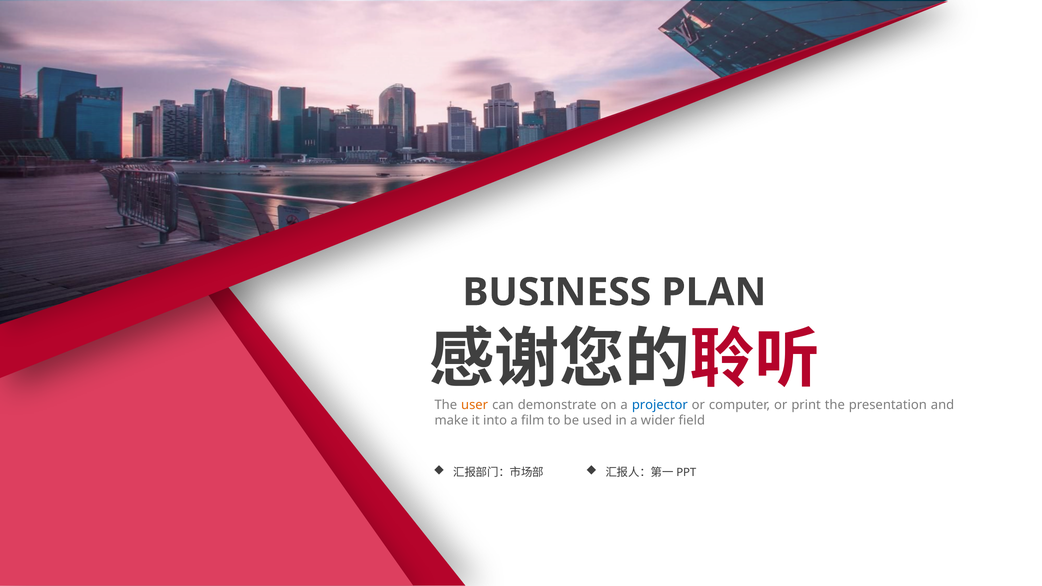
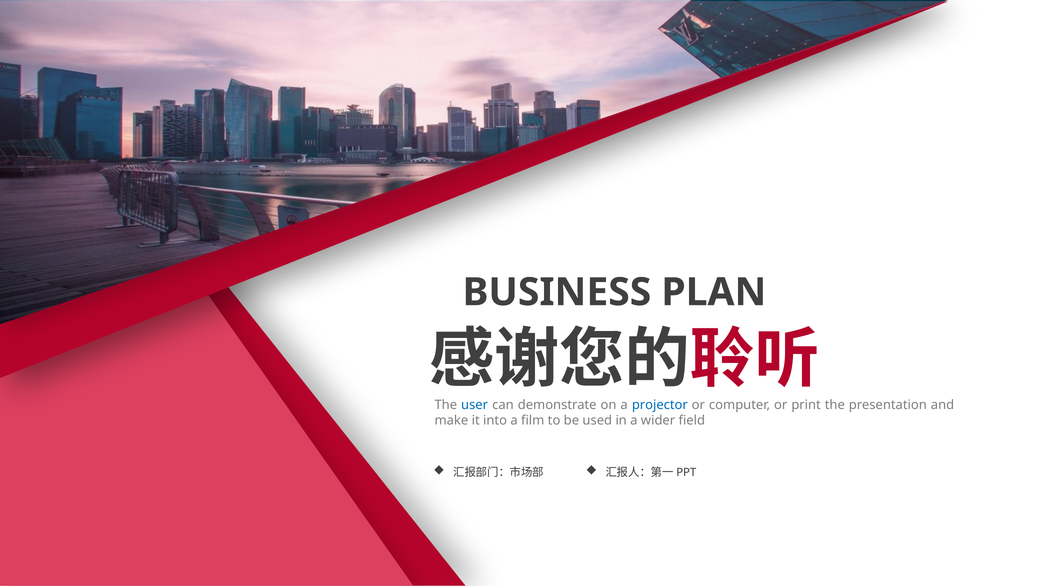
user colour: orange -> blue
